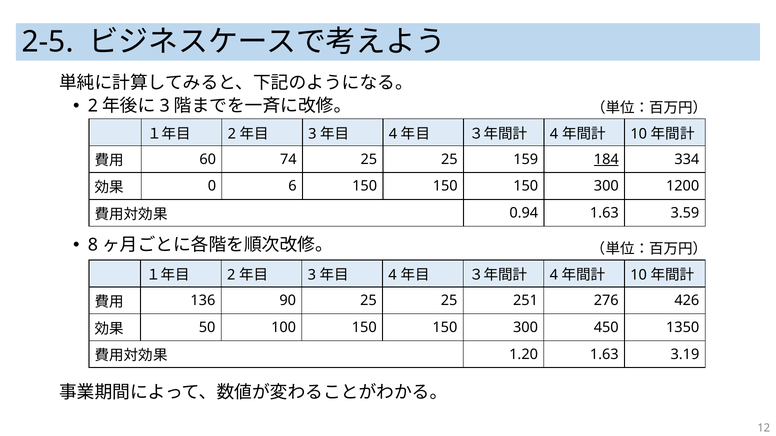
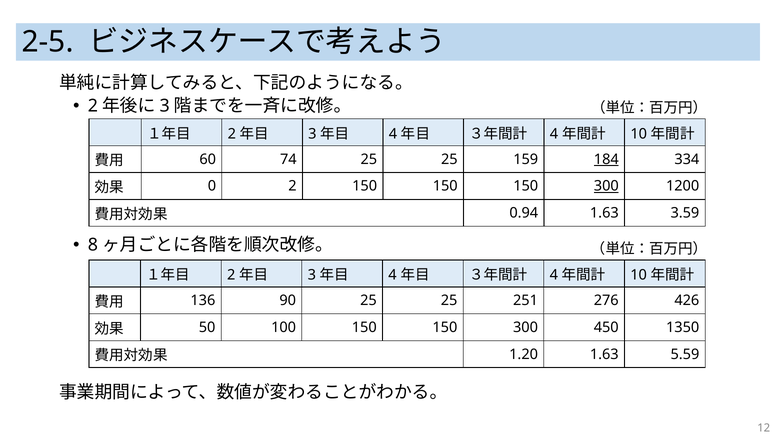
0 6: 6 -> 2
300 at (606, 186) underline: none -> present
3.19: 3.19 -> 5.59
